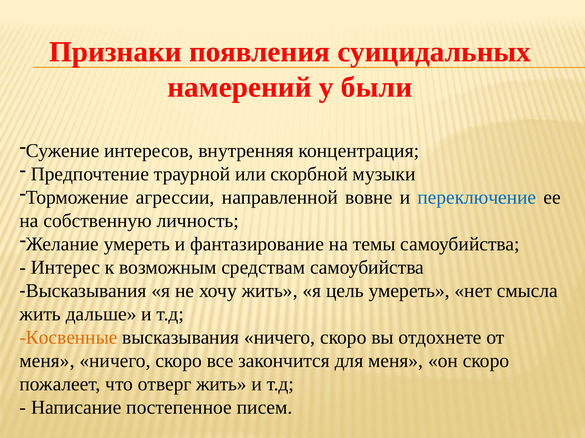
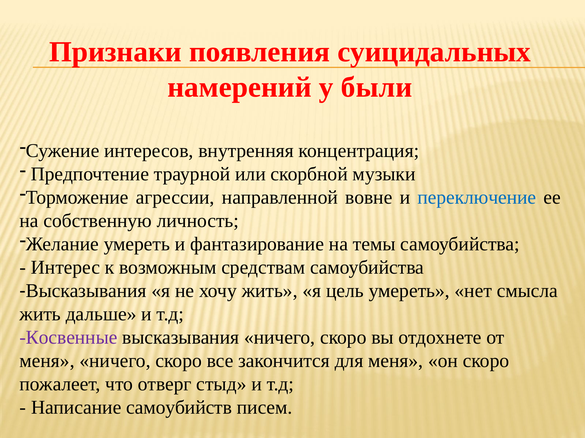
Косвенные colour: orange -> purple
отверг жить: жить -> стыд
постепенное: постепенное -> самоубийств
